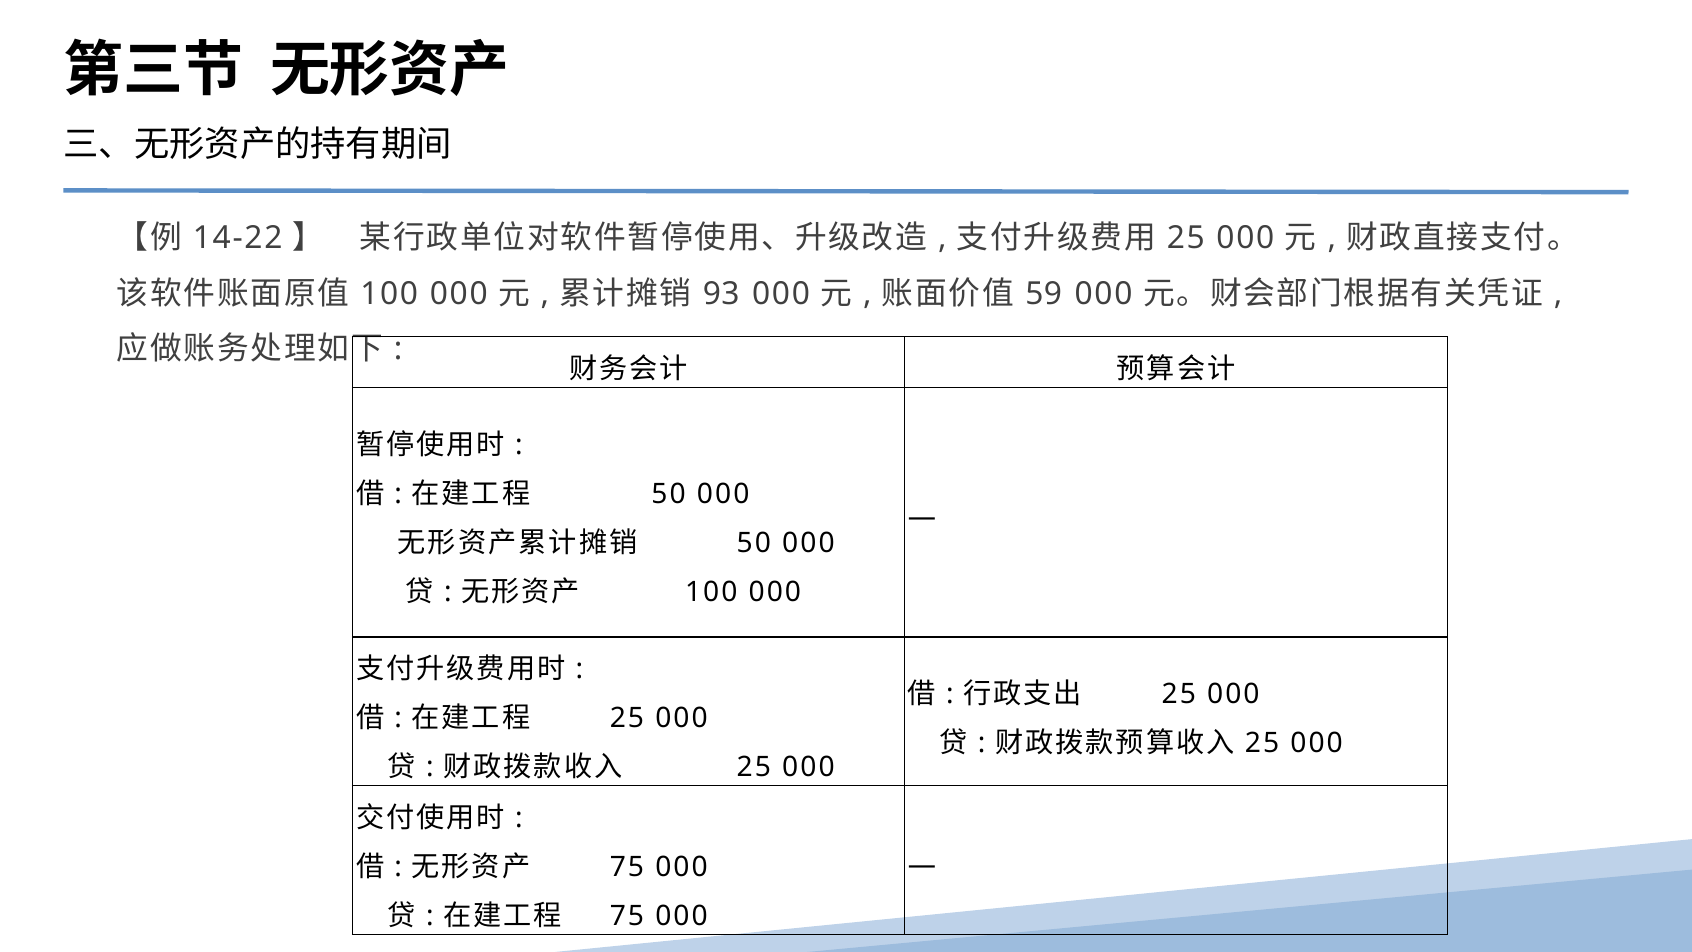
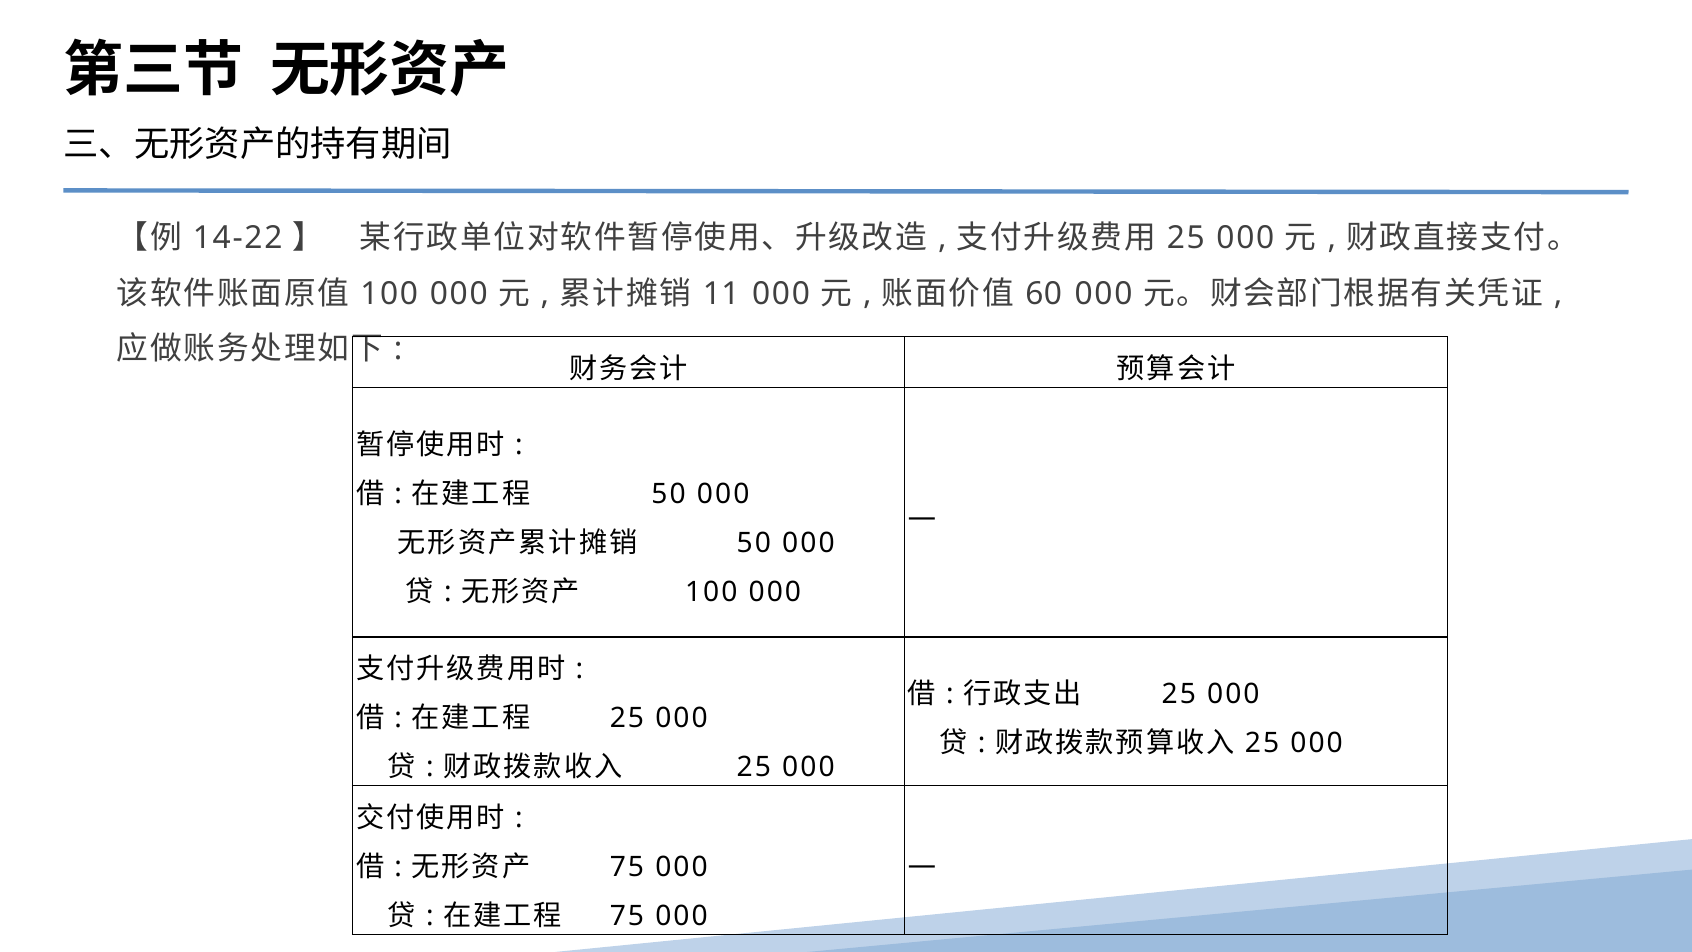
93: 93 -> 11
59: 59 -> 60
